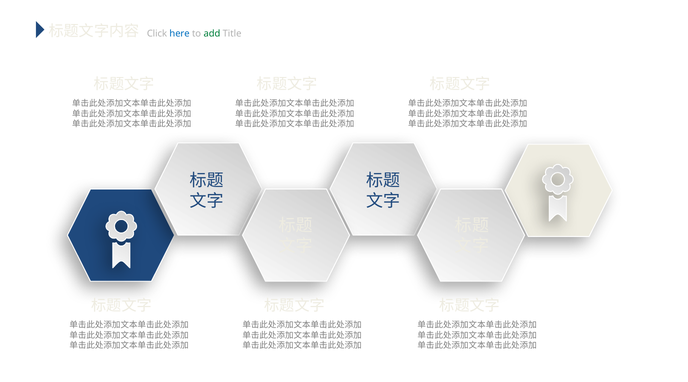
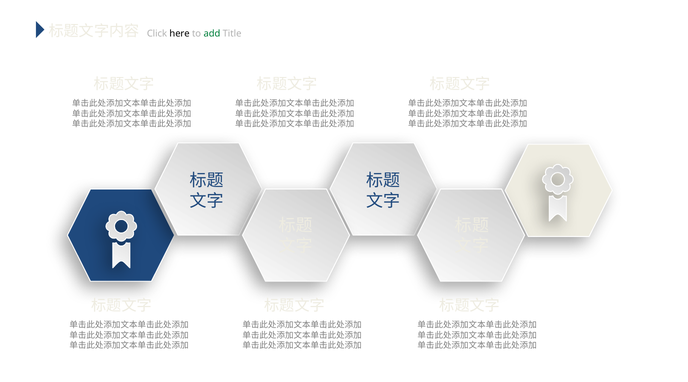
here colour: blue -> black
